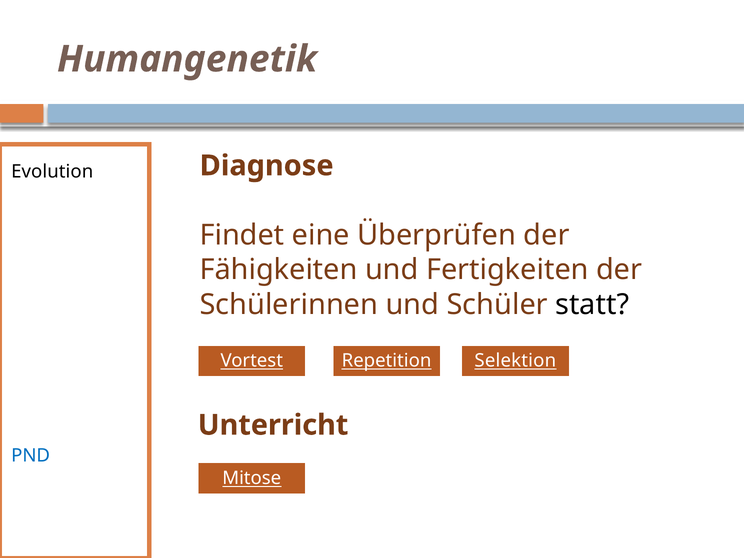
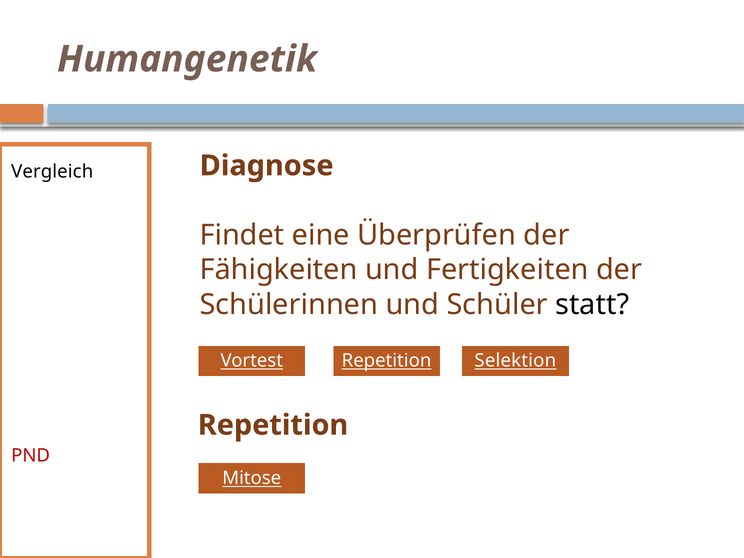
Evolution: Evolution -> Vergleich
Unterricht at (273, 425): Unterricht -> Repetition
PND colour: blue -> red
